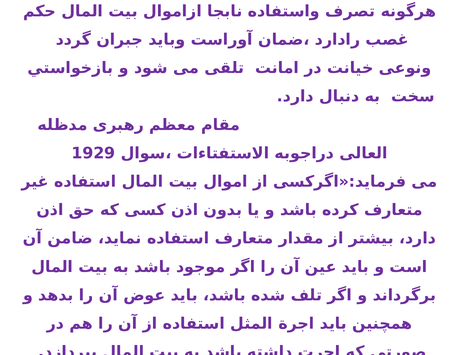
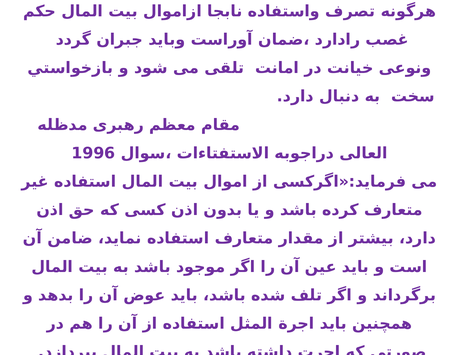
1929: 1929 -> 1996
